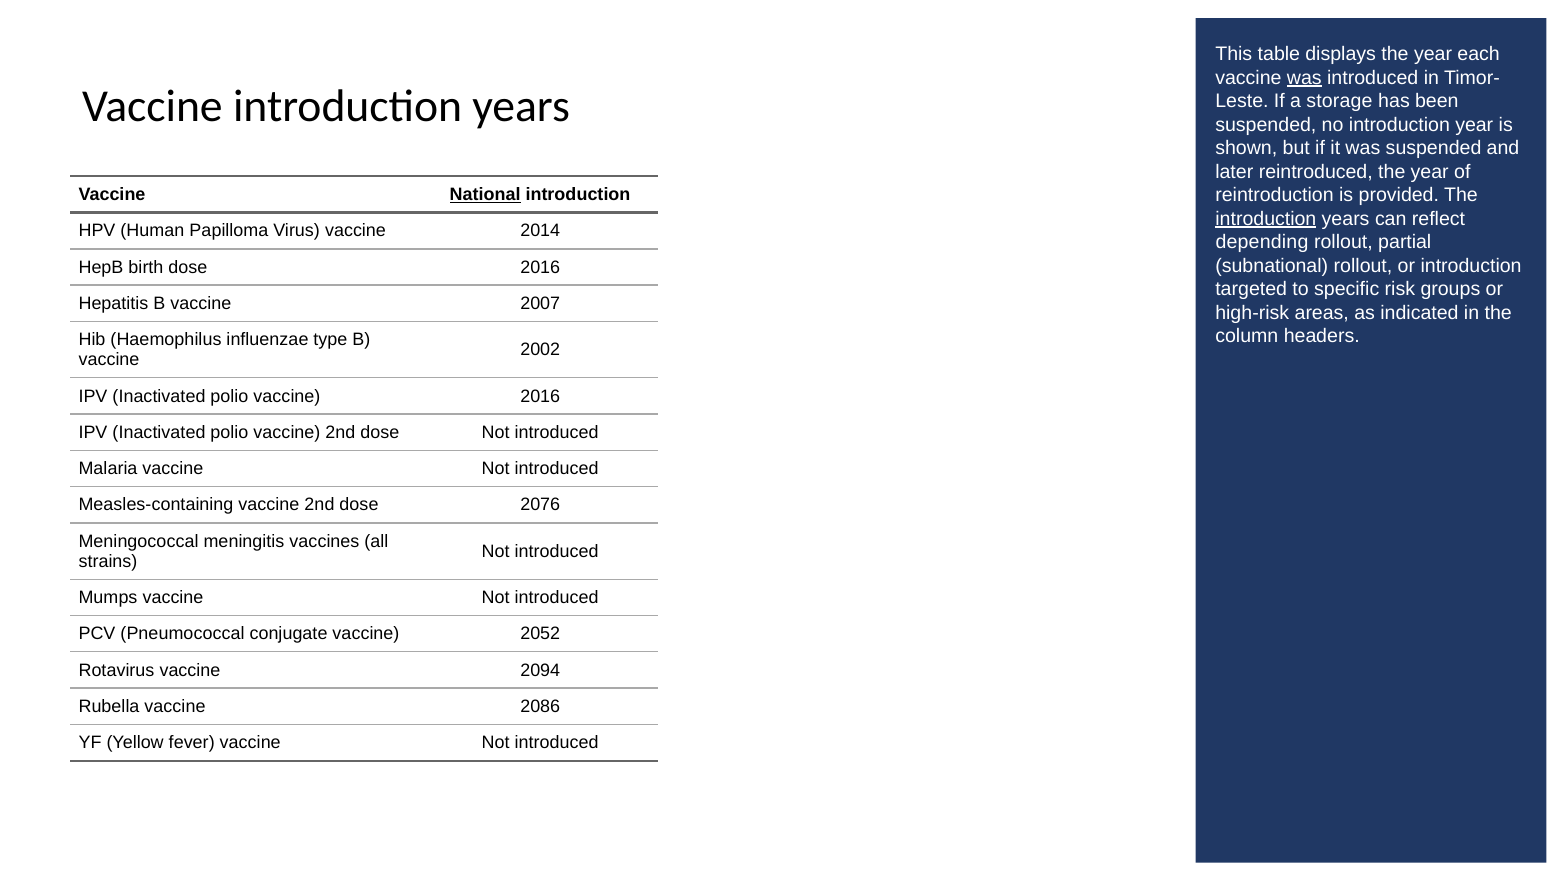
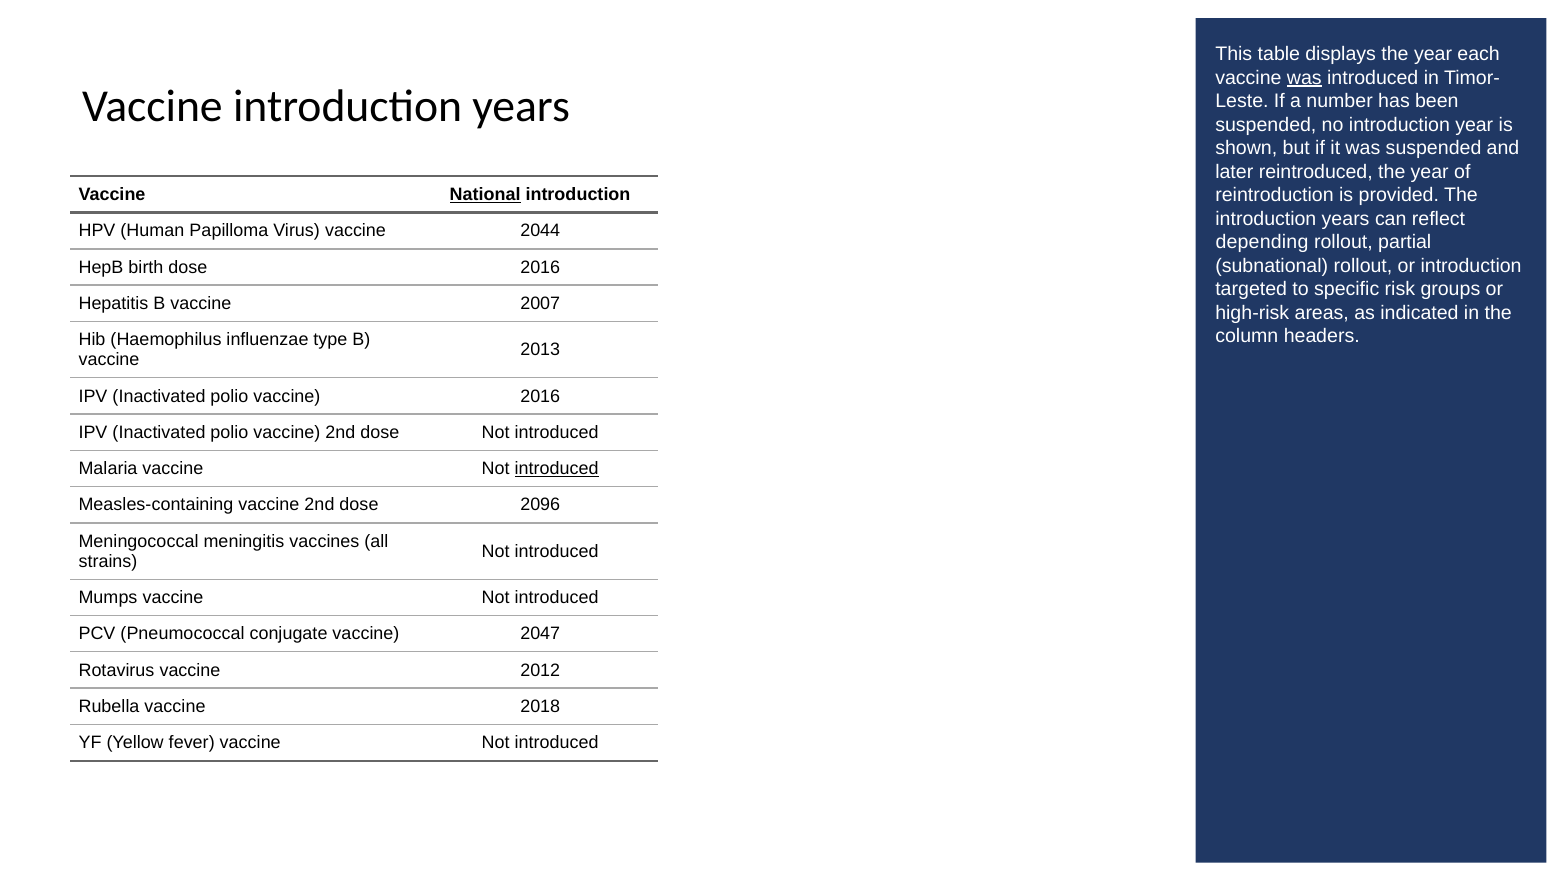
storage: storage -> number
introduction at (1266, 219) underline: present -> none
2014: 2014 -> 2044
2002: 2002 -> 2013
introduced at (557, 469) underline: none -> present
2076: 2076 -> 2096
2052: 2052 -> 2047
2094: 2094 -> 2012
2086: 2086 -> 2018
